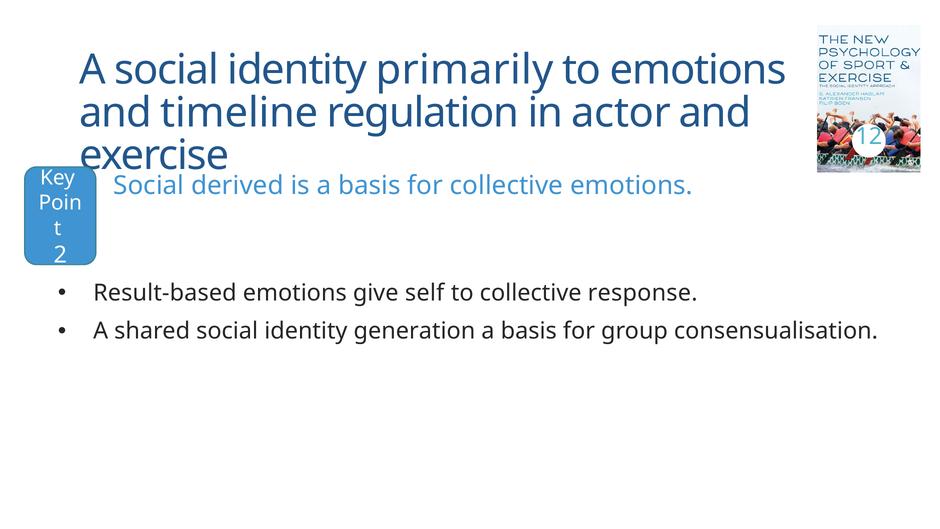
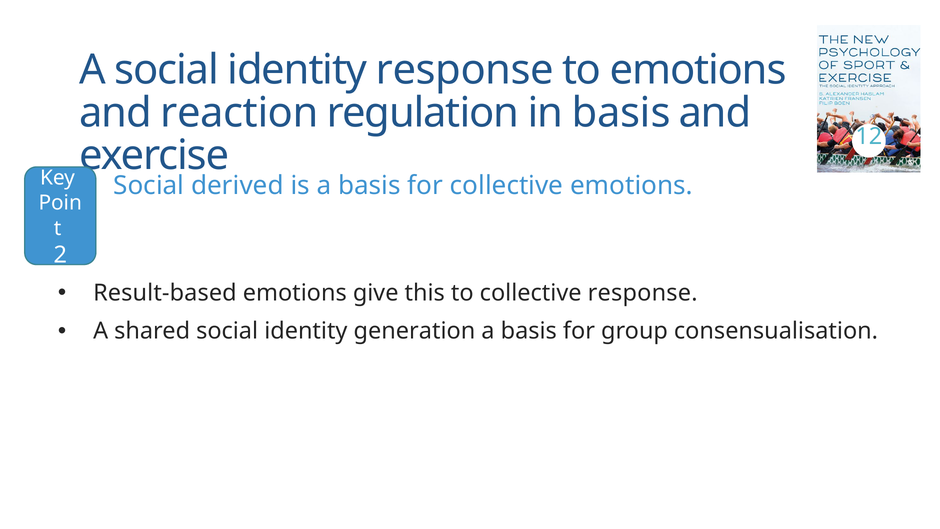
identity primarily: primarily -> response
timeline: timeline -> reaction
in actor: actor -> basis
self: self -> this
